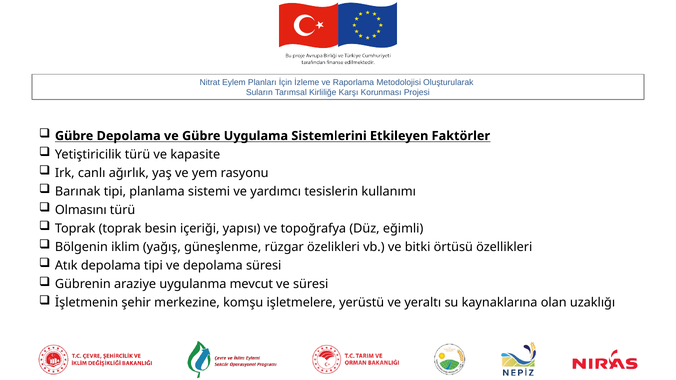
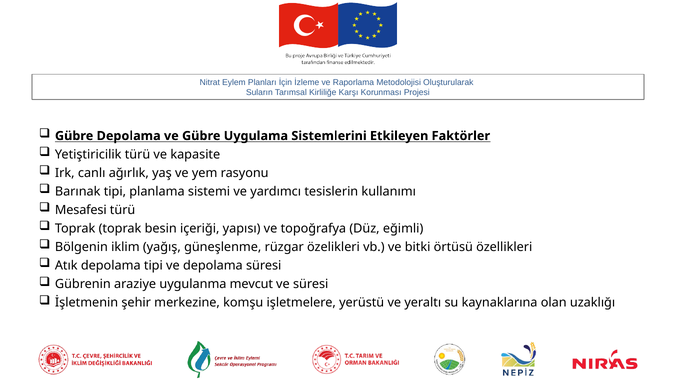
Olmasını: Olmasını -> Mesafesi
